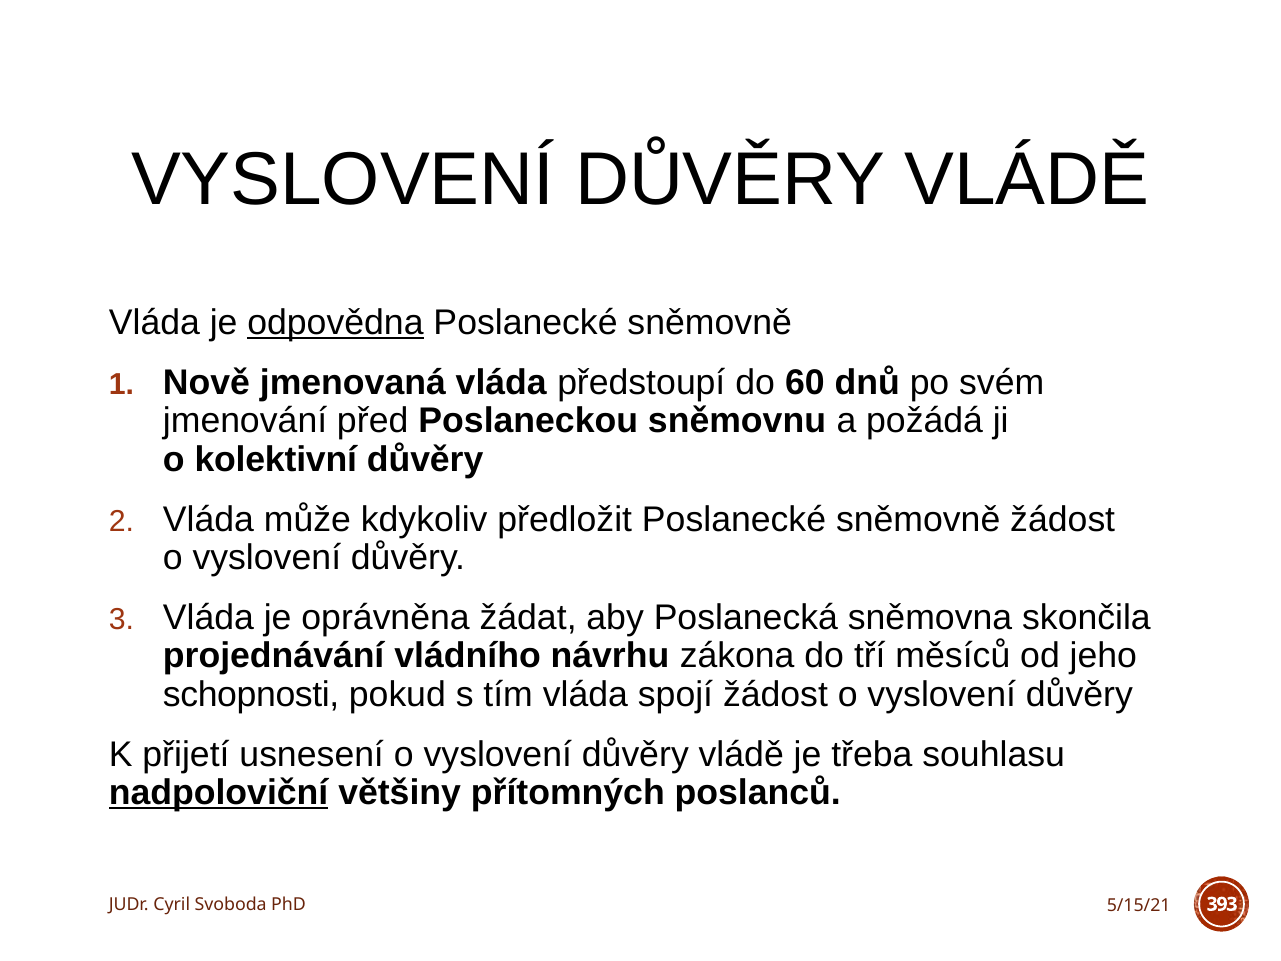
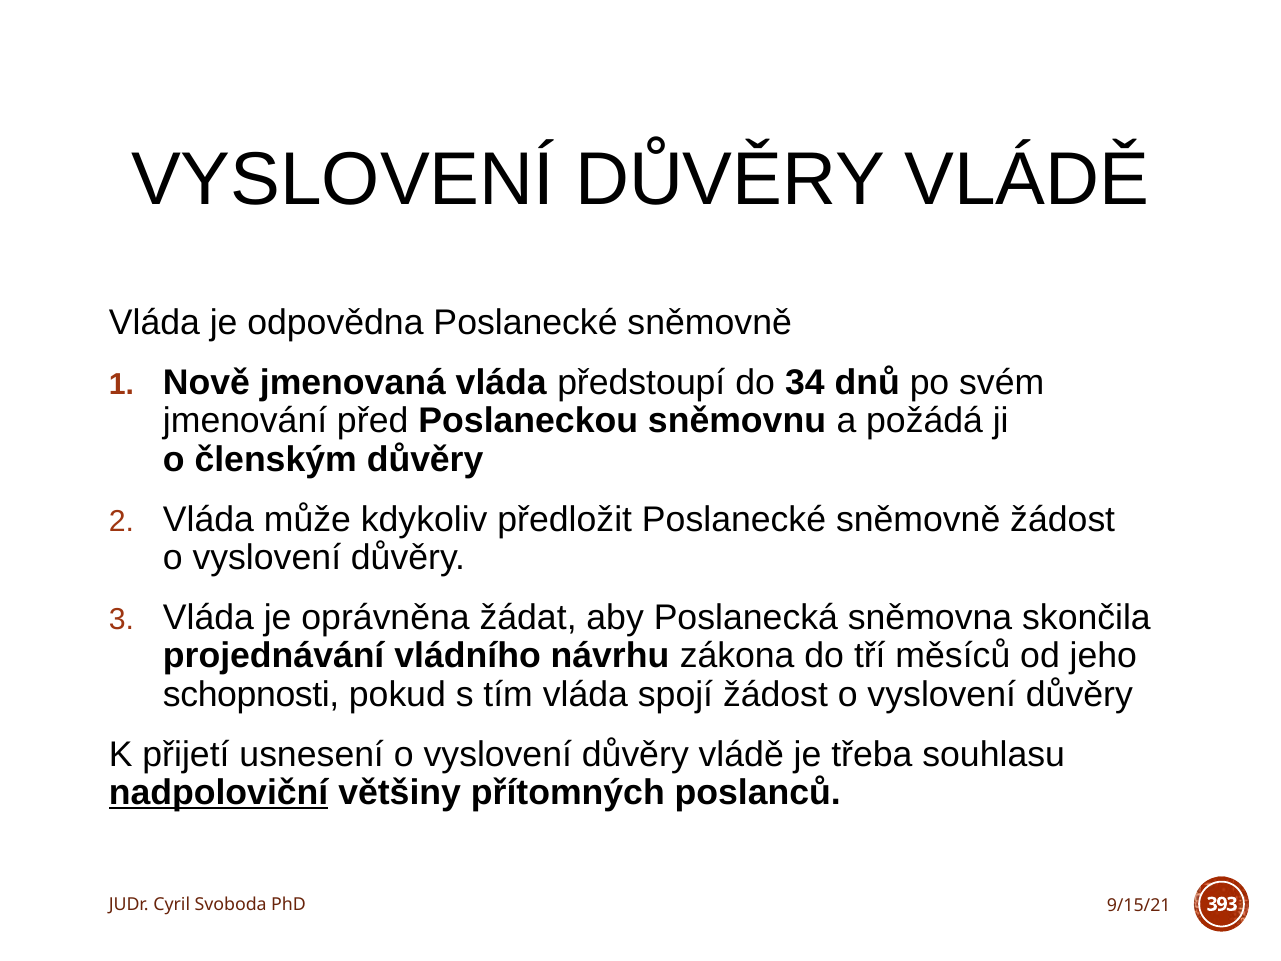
odpovědna underline: present -> none
60: 60 -> 34
kolektivní: kolektivní -> členským
5/15/21: 5/15/21 -> 9/15/21
